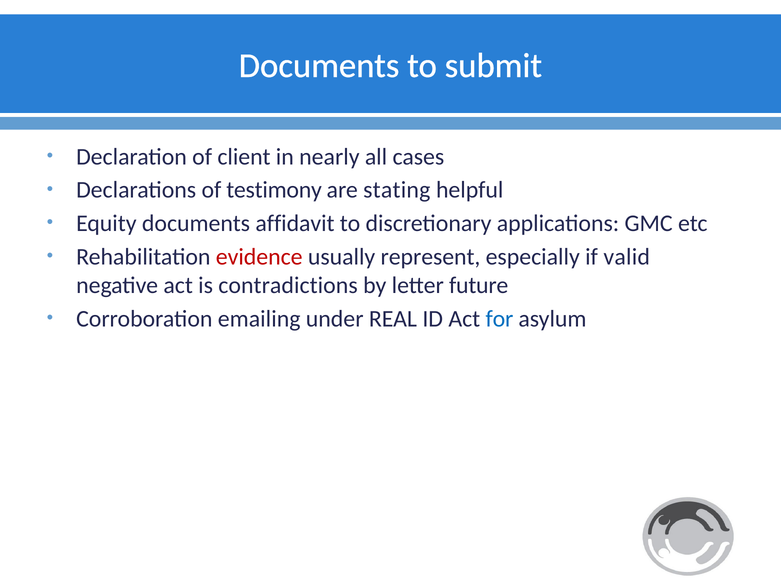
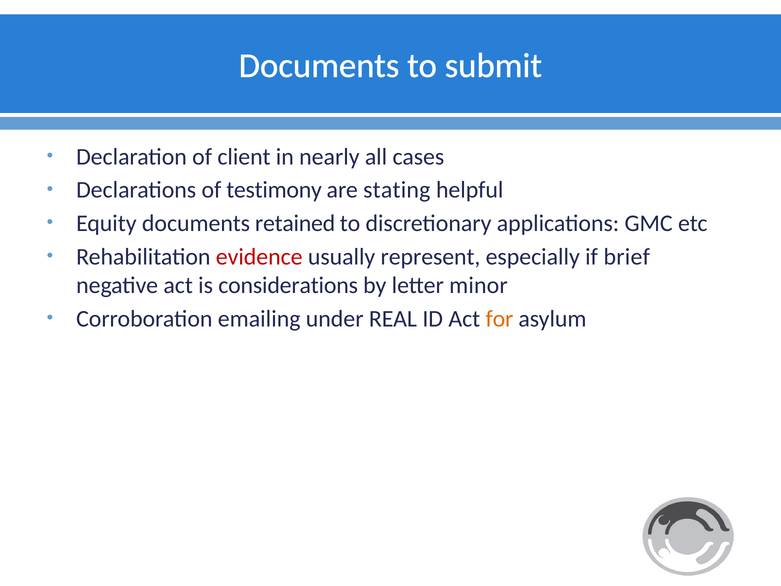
affidavit: affidavit -> retained
valid: valid -> brief
contradictions: contradictions -> considerations
future: future -> minor
for colour: blue -> orange
